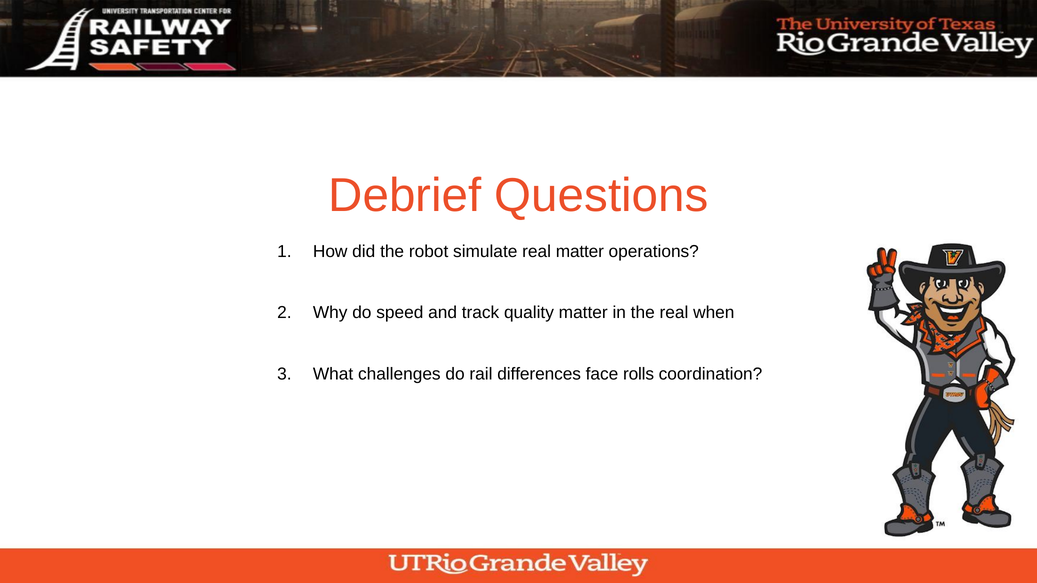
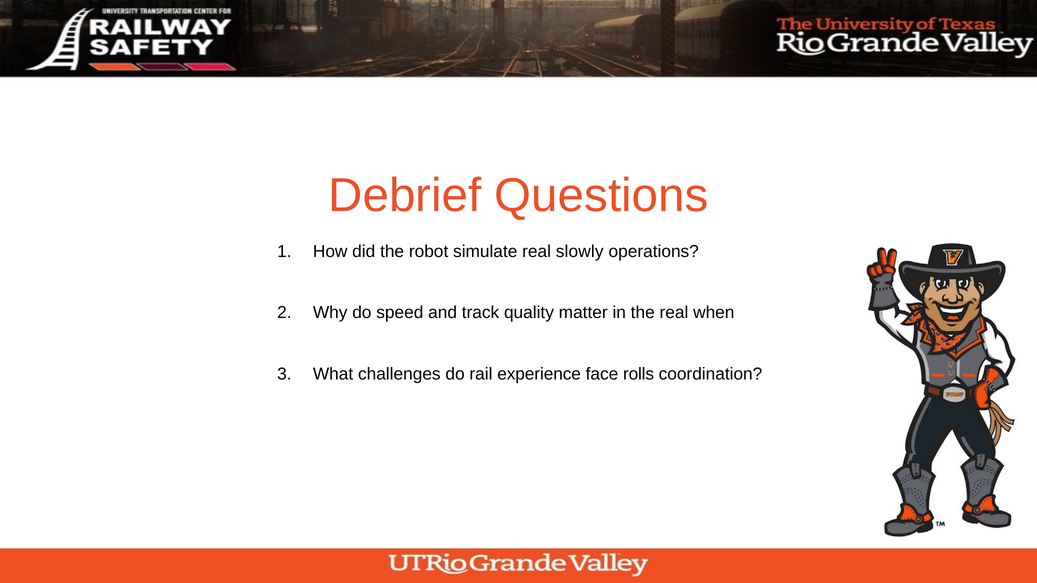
real matter: matter -> slowly
differences: differences -> experience
